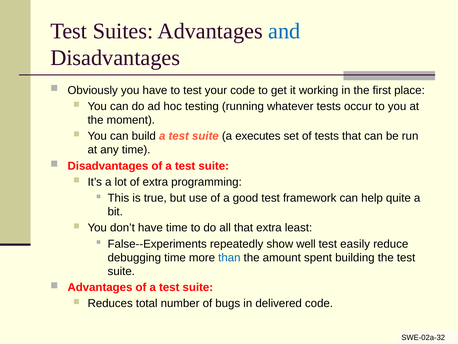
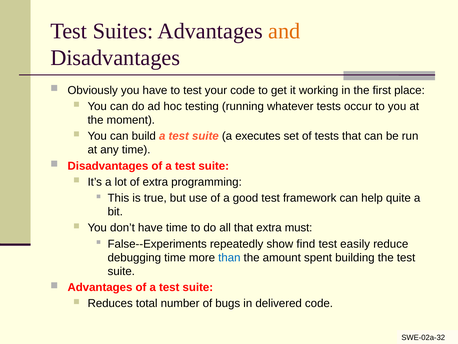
and colour: blue -> orange
least: least -> must
well: well -> find
